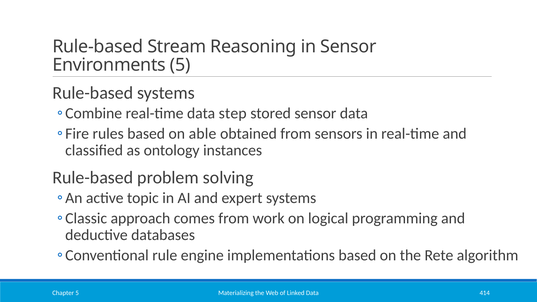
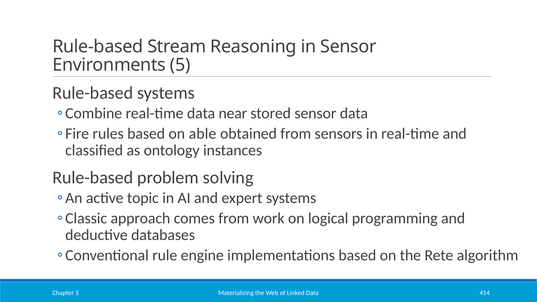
step: step -> near
